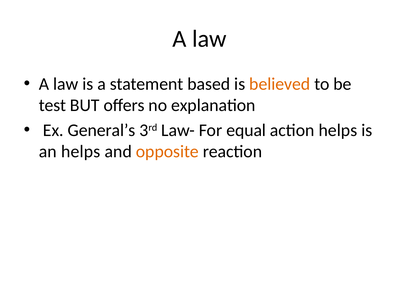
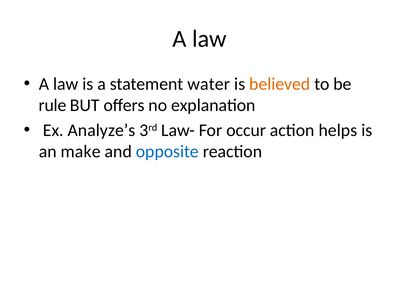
based: based -> water
test: test -> rule
General’s: General’s -> Analyze’s
equal: equal -> occur
an helps: helps -> make
opposite colour: orange -> blue
